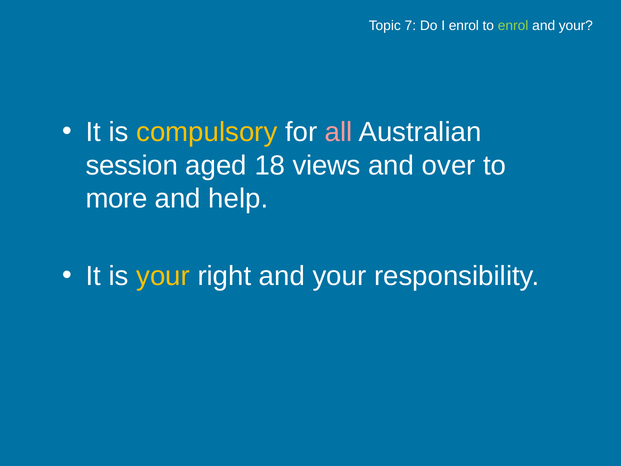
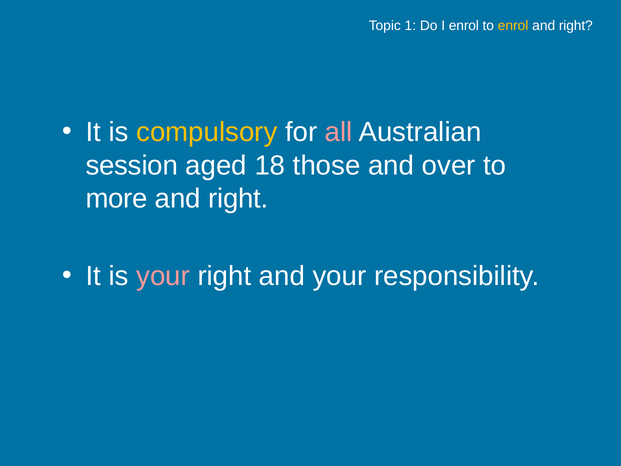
7: 7 -> 1
enrol at (513, 26) colour: light green -> yellow
your at (576, 26): your -> right
views: views -> those
help at (238, 198): help -> right
your at (163, 276) colour: yellow -> pink
